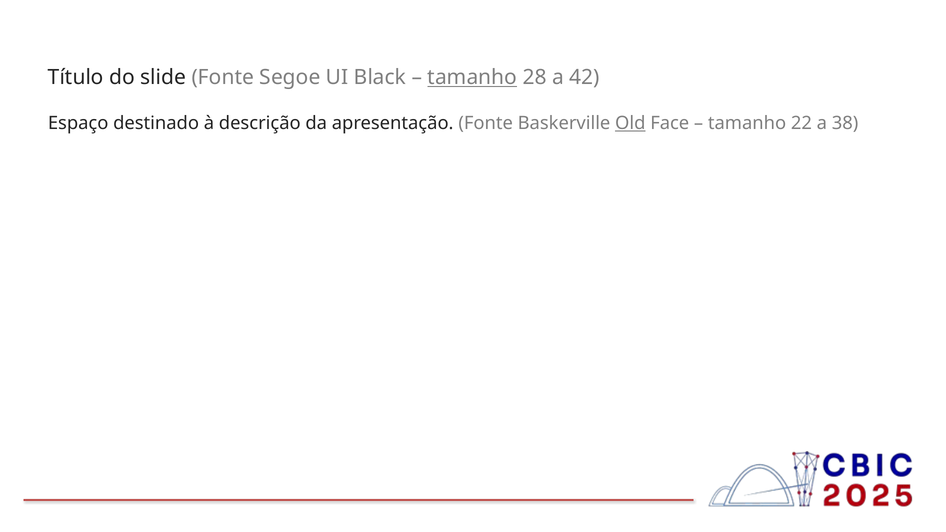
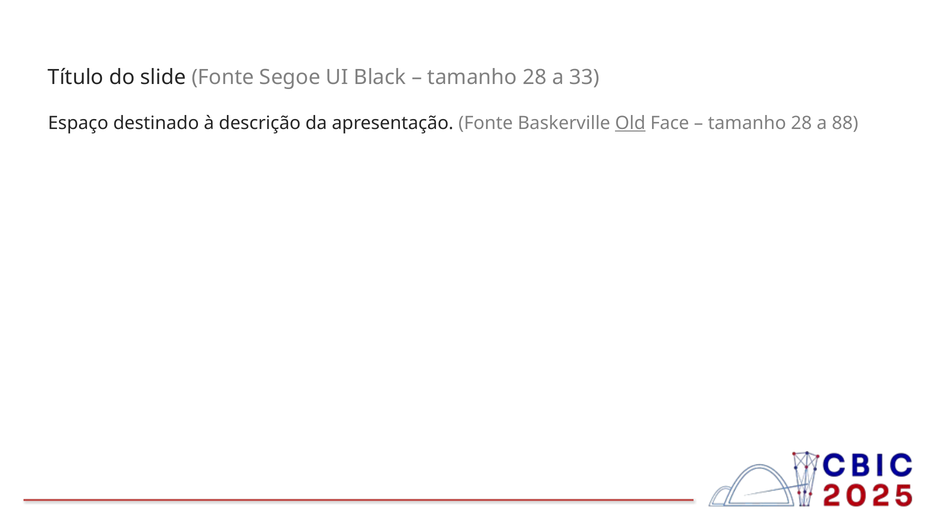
tamanho at (472, 78) underline: present -> none
42: 42 -> 33
22 at (801, 123): 22 -> 28
38: 38 -> 88
